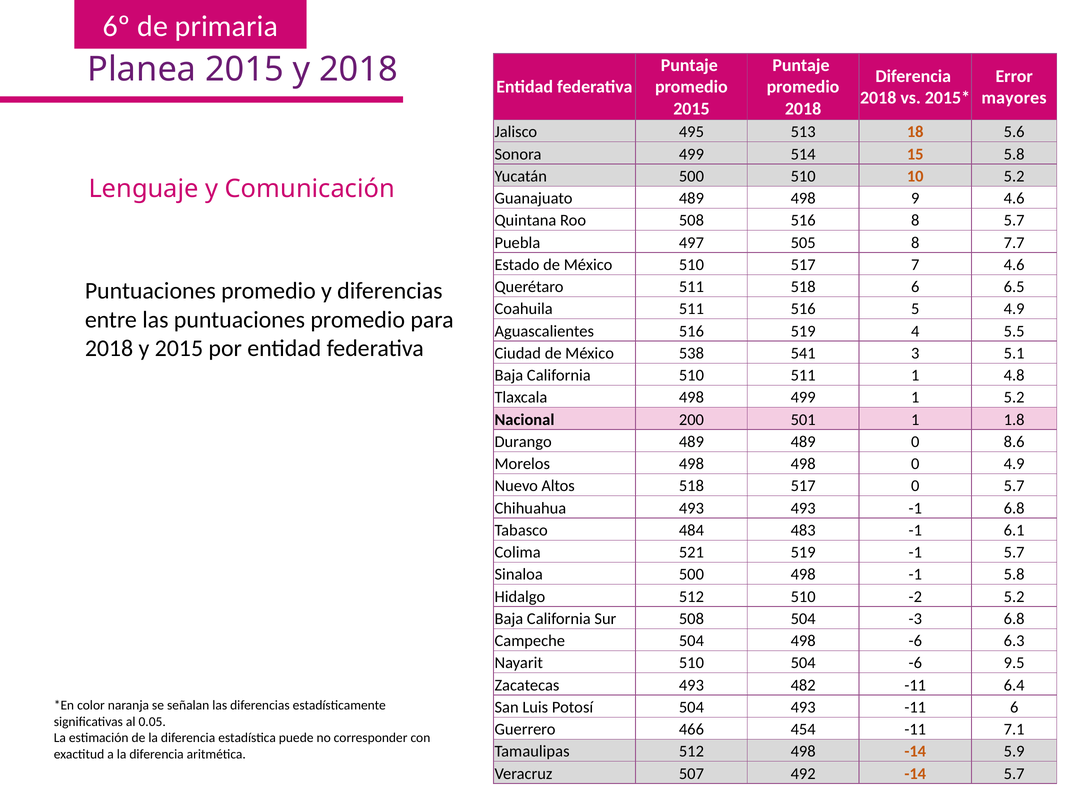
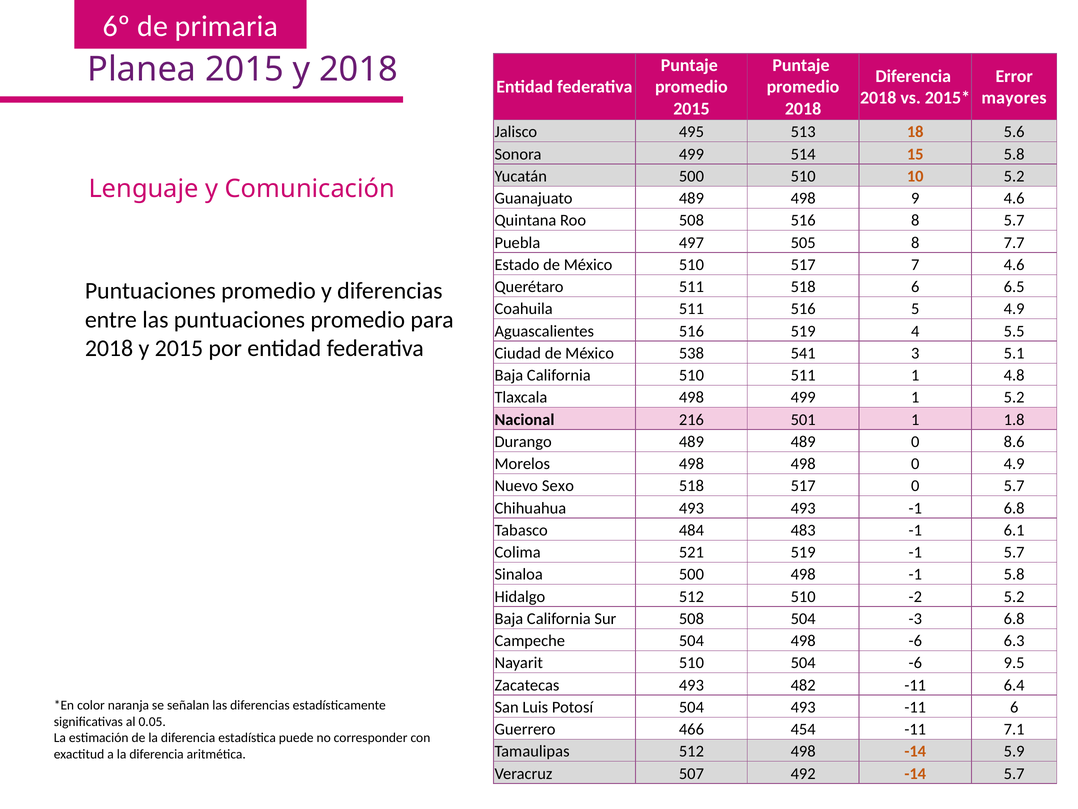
200: 200 -> 216
Altos: Altos -> Sexo
